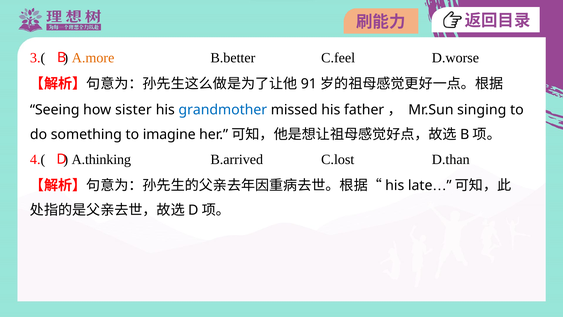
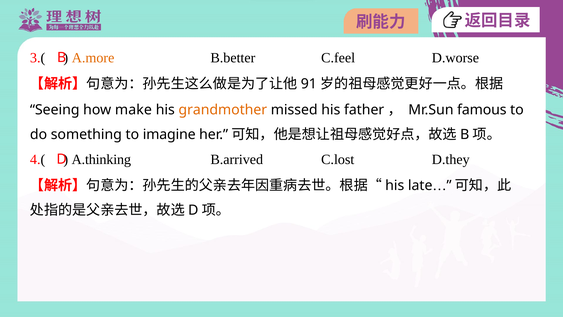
sister: sister -> make
grandmother colour: blue -> orange
singing: singing -> famous
D.than: D.than -> D.they
